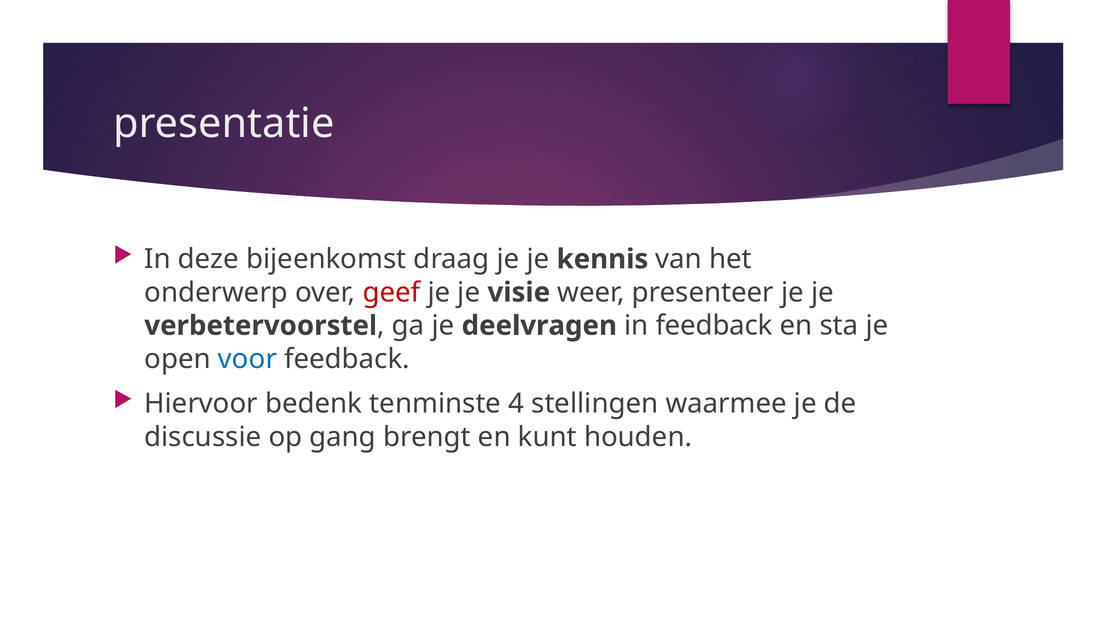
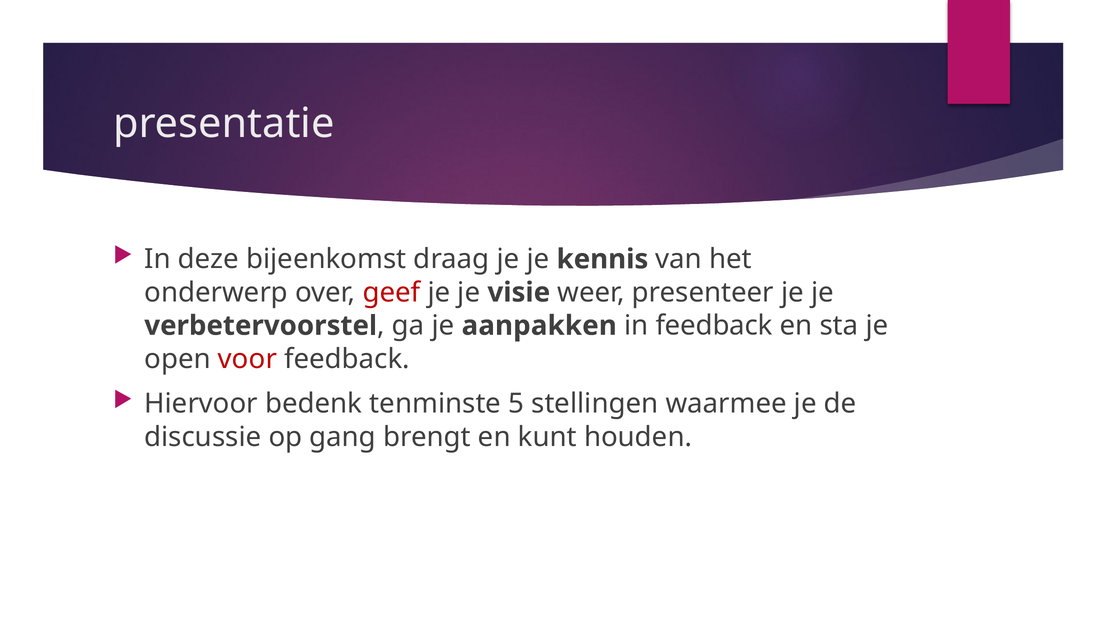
deelvragen: deelvragen -> aanpakken
voor colour: blue -> red
4: 4 -> 5
